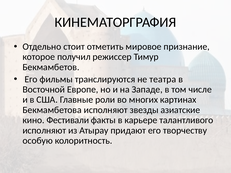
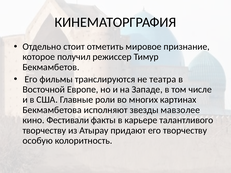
азиатские: азиатские -> мавзолее
исполняют at (44, 131): исполняют -> творчеству
